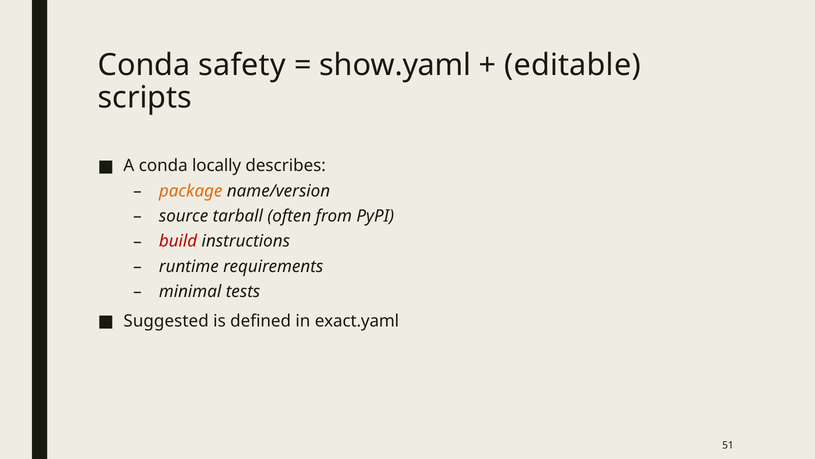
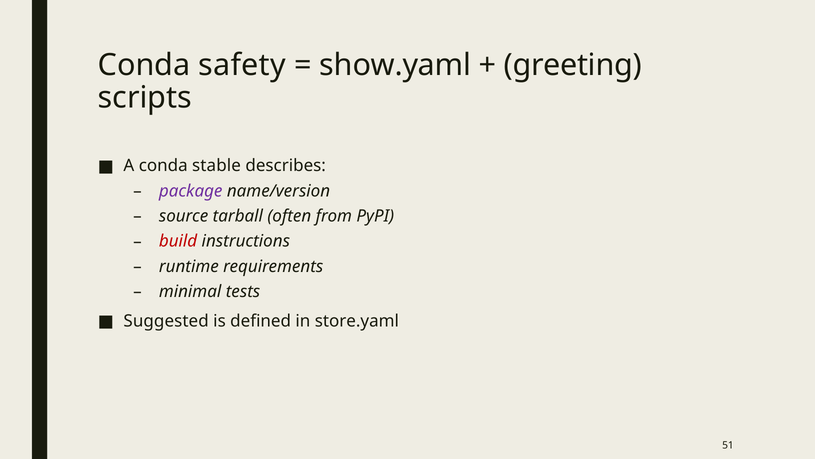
editable: editable -> greeting
locally: locally -> stable
package colour: orange -> purple
exact.yaml: exact.yaml -> store.yaml
